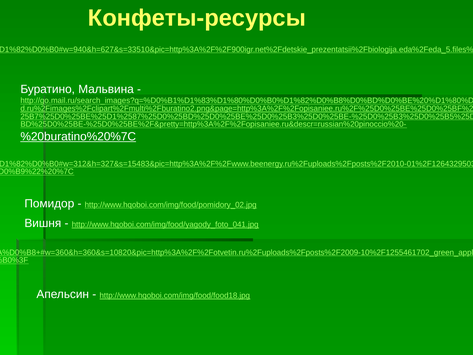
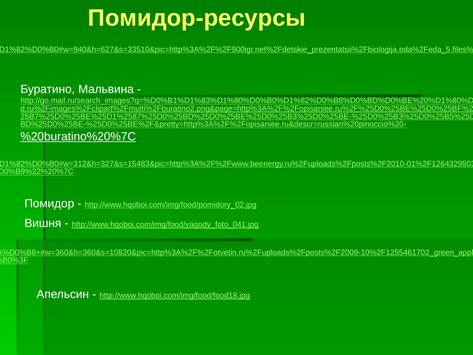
Конфеты-ресурсы: Конфеты-ресурсы -> Помидор-ресурсы
